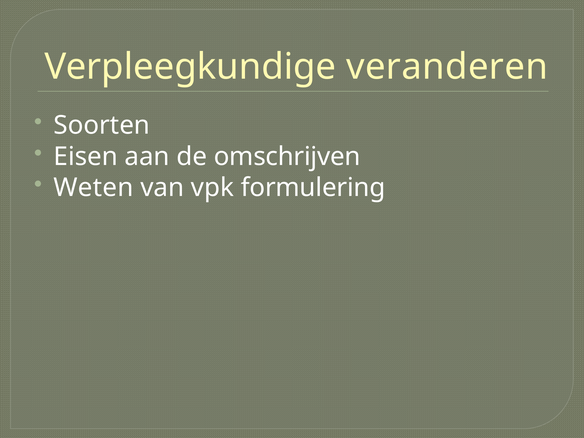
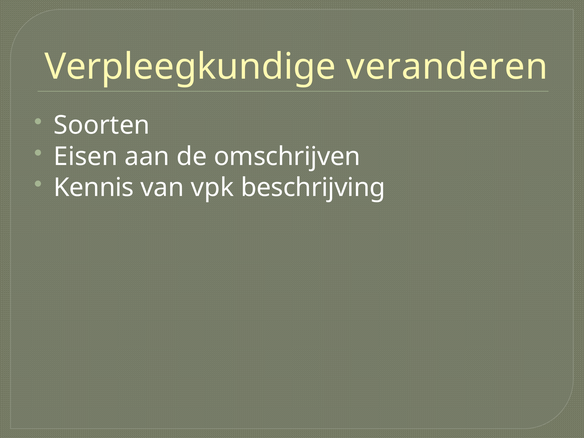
Weten: Weten -> Kennis
formulering: formulering -> beschrijving
